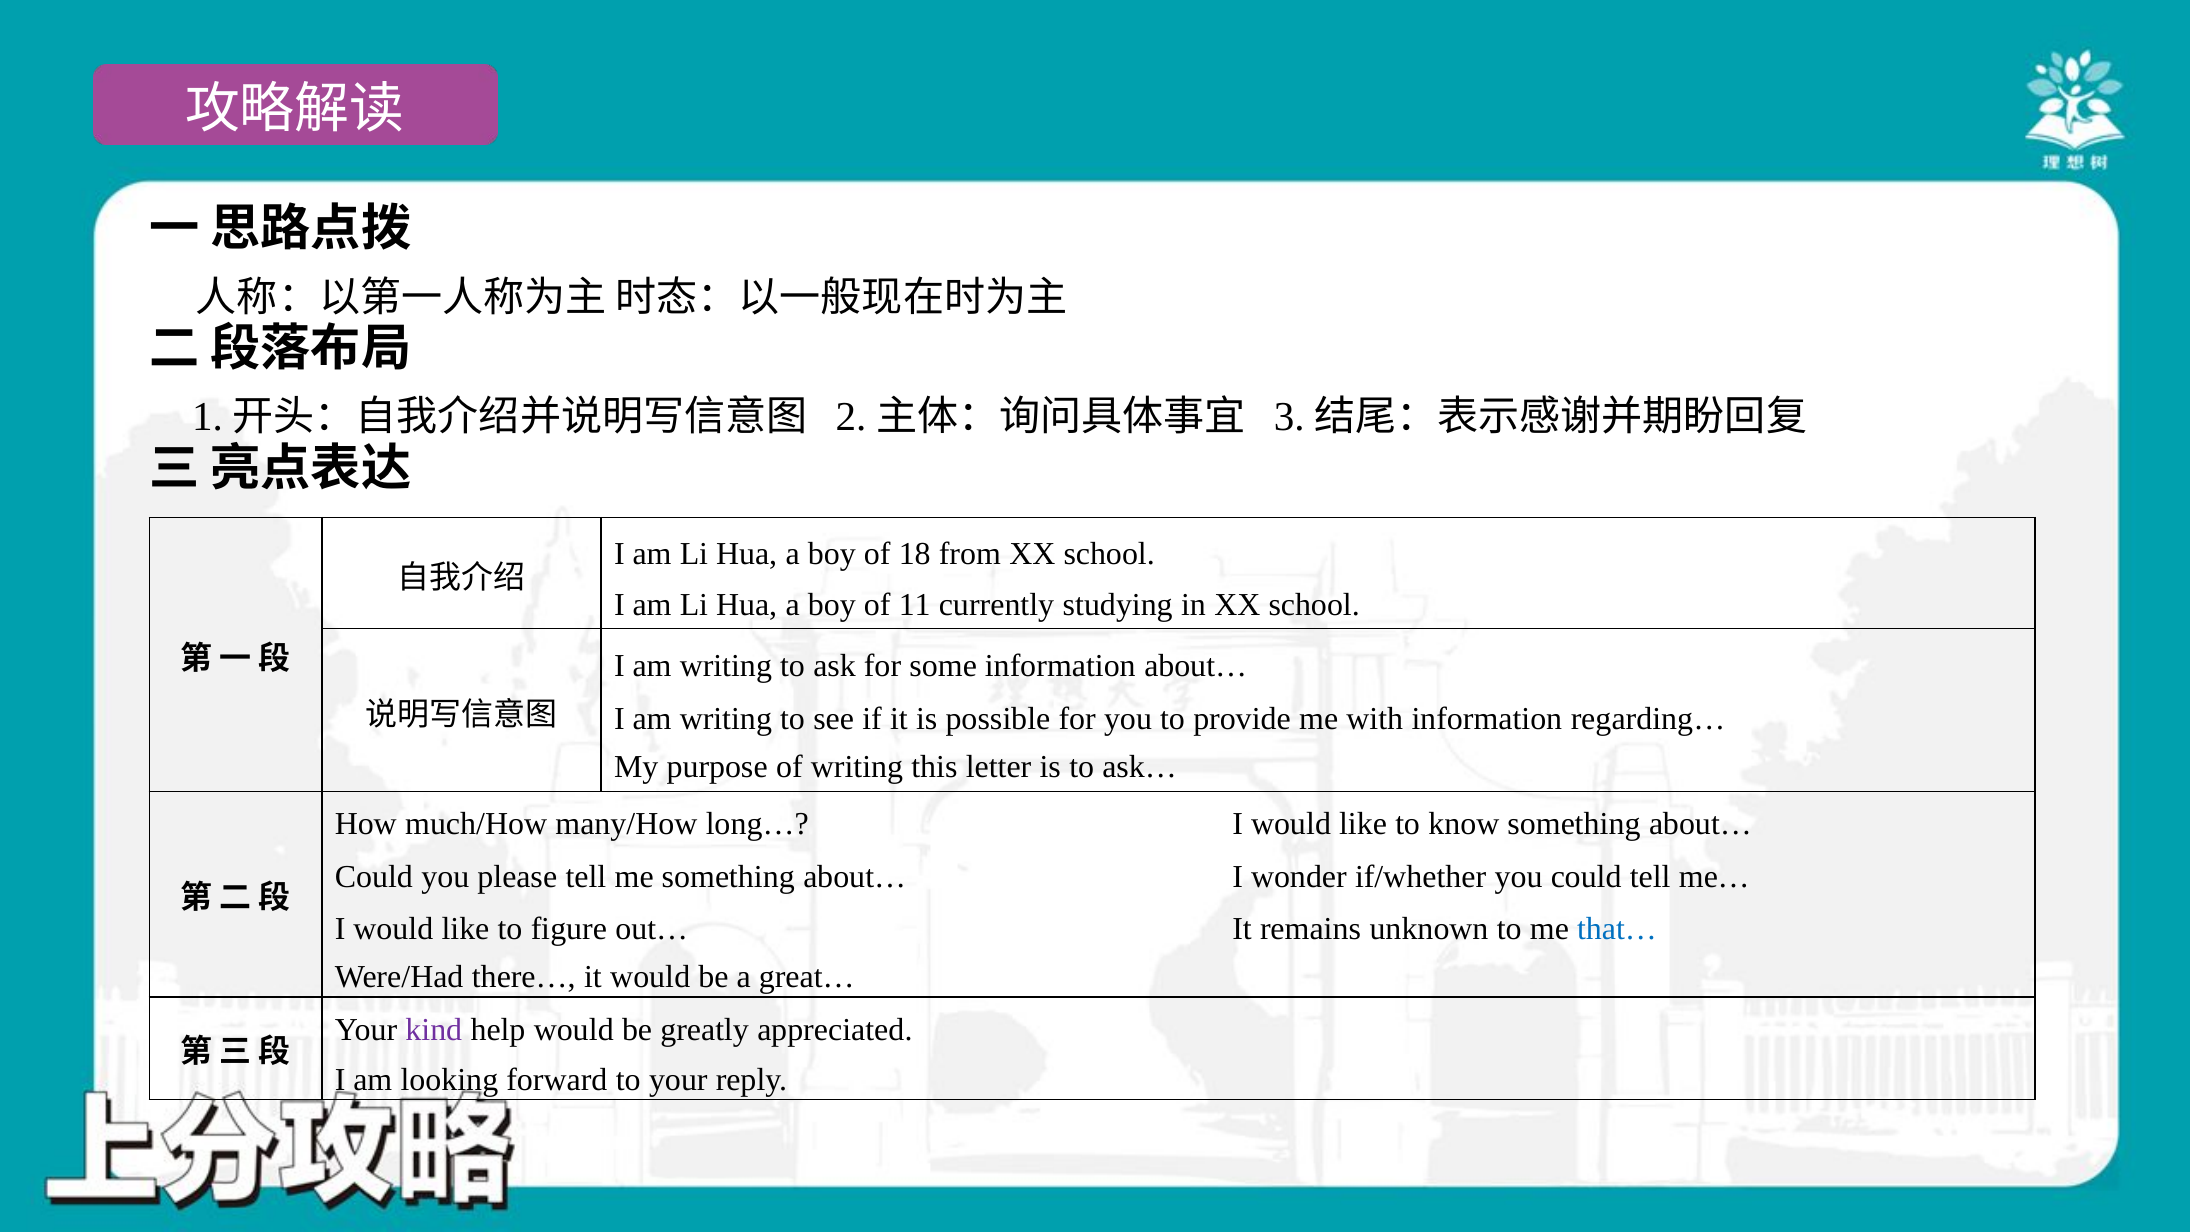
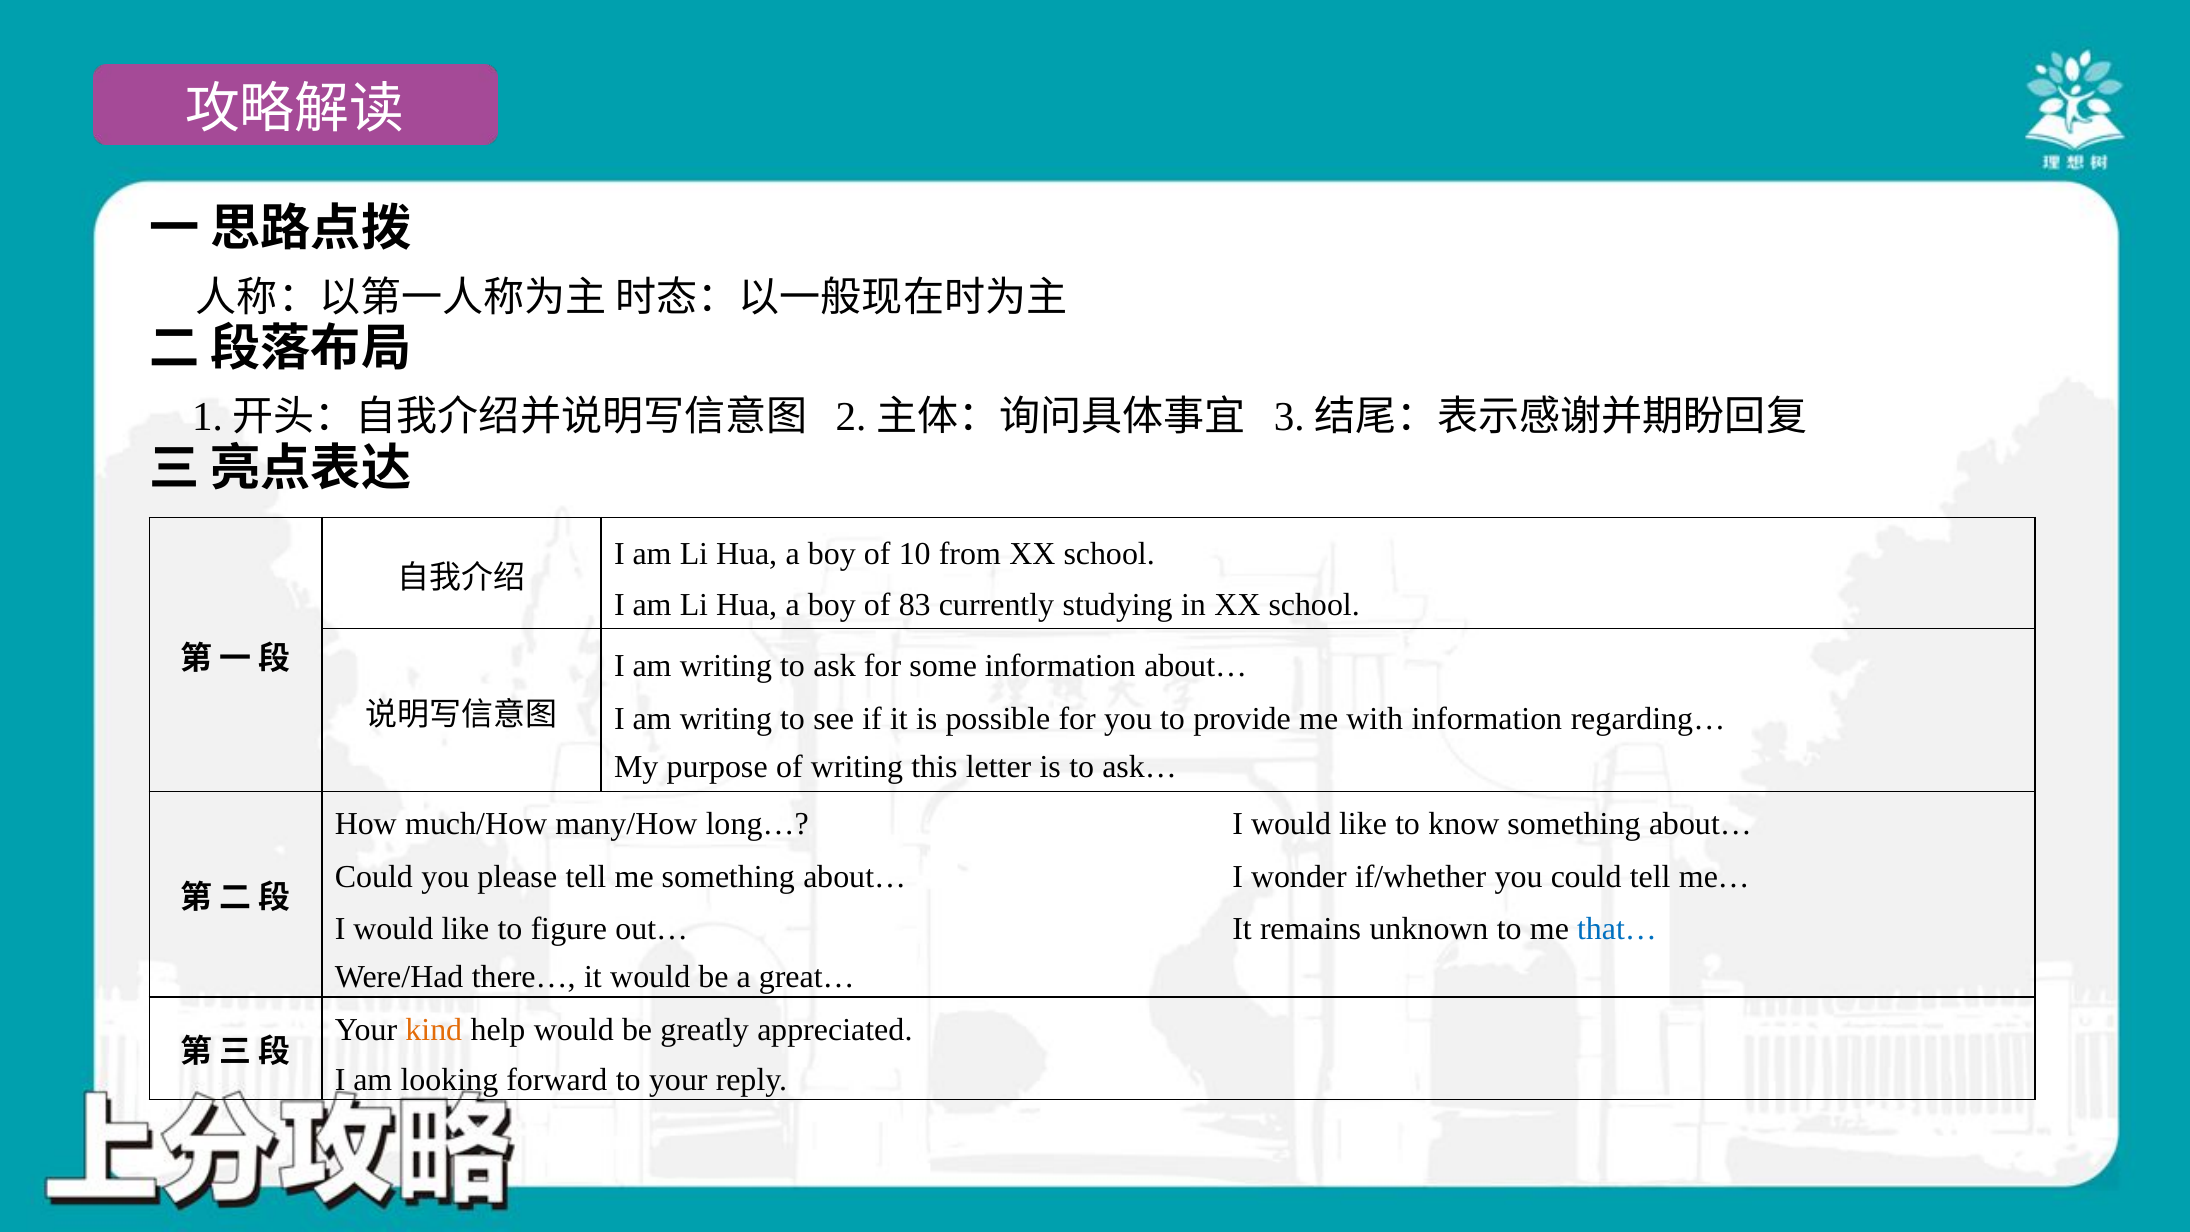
18: 18 -> 10
11: 11 -> 83
kind colour: purple -> orange
